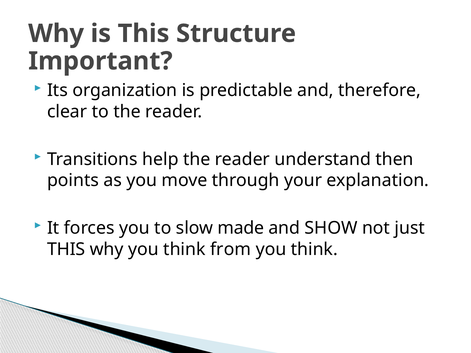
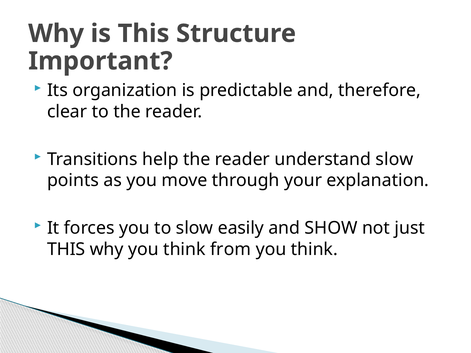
understand then: then -> slow
made: made -> easily
